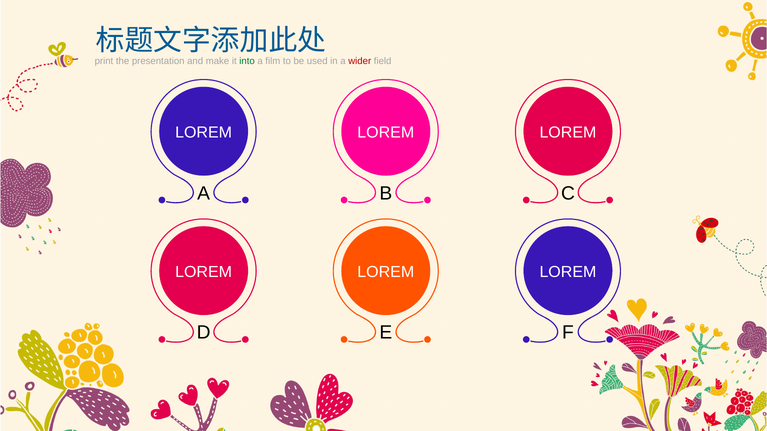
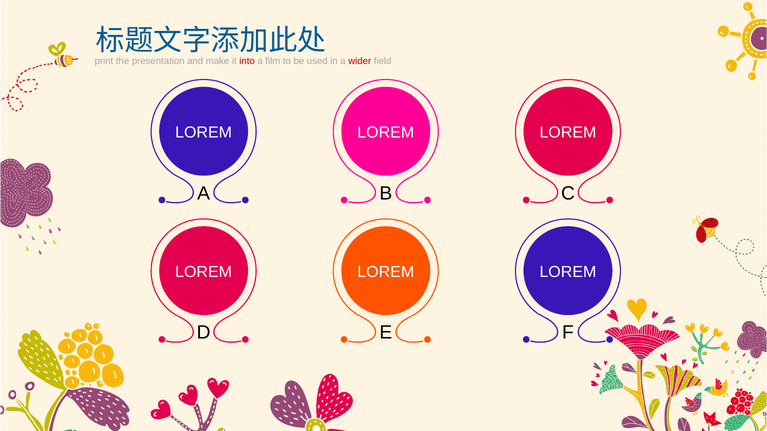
into colour: green -> red
